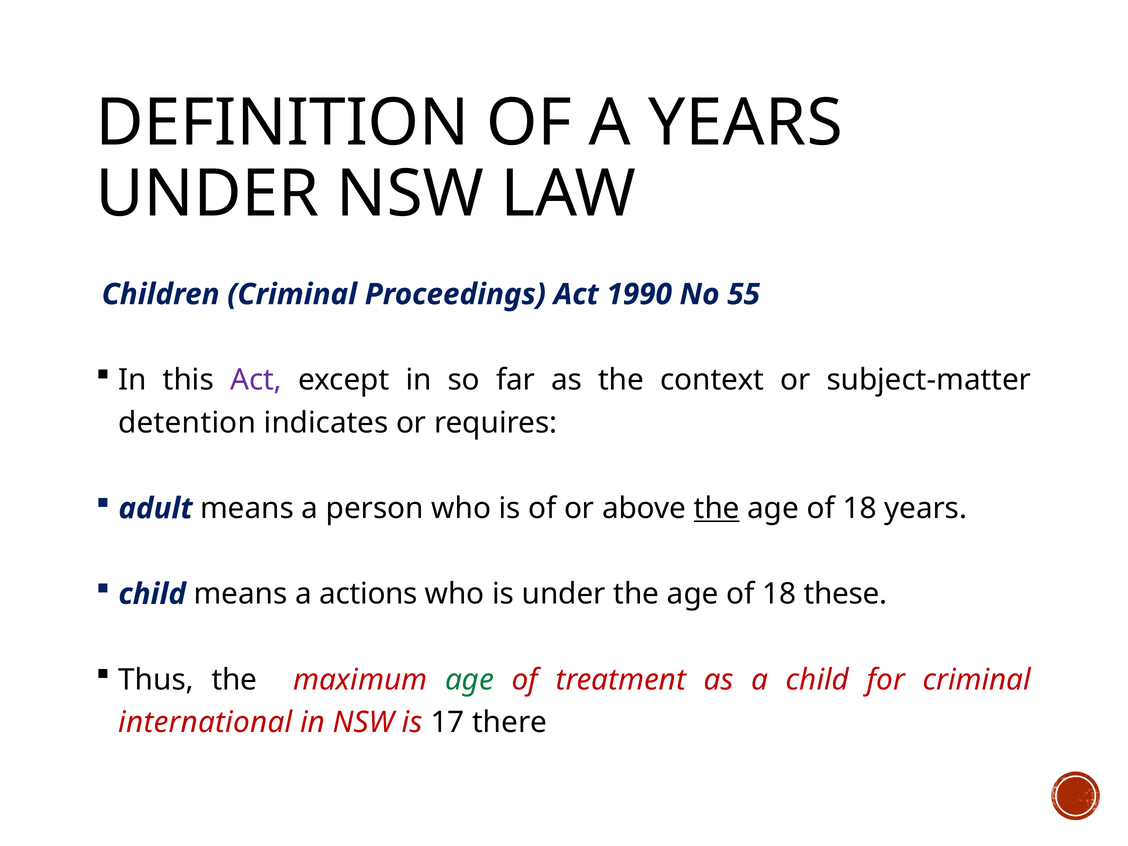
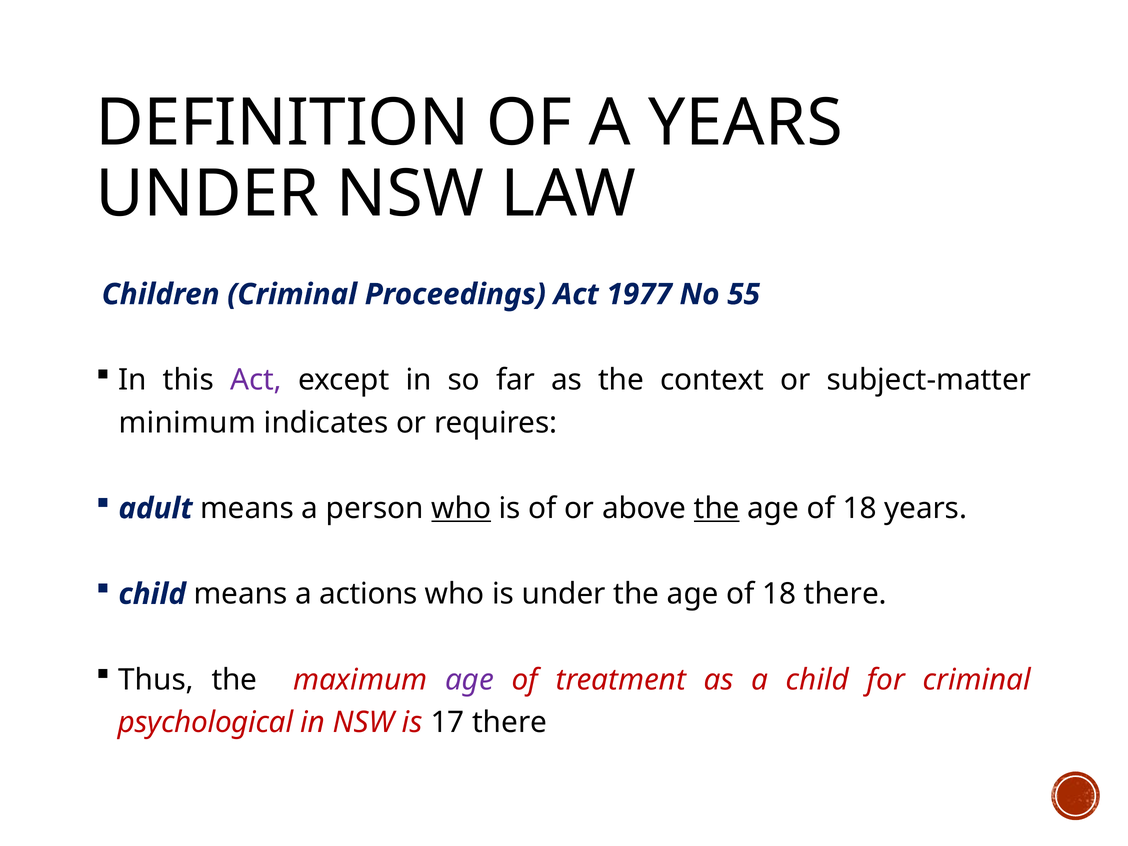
1990: 1990 -> 1977
detention: detention -> minimum
who at (461, 508) underline: none -> present
18 these: these -> there
age at (469, 680) colour: green -> purple
international: international -> psychological
